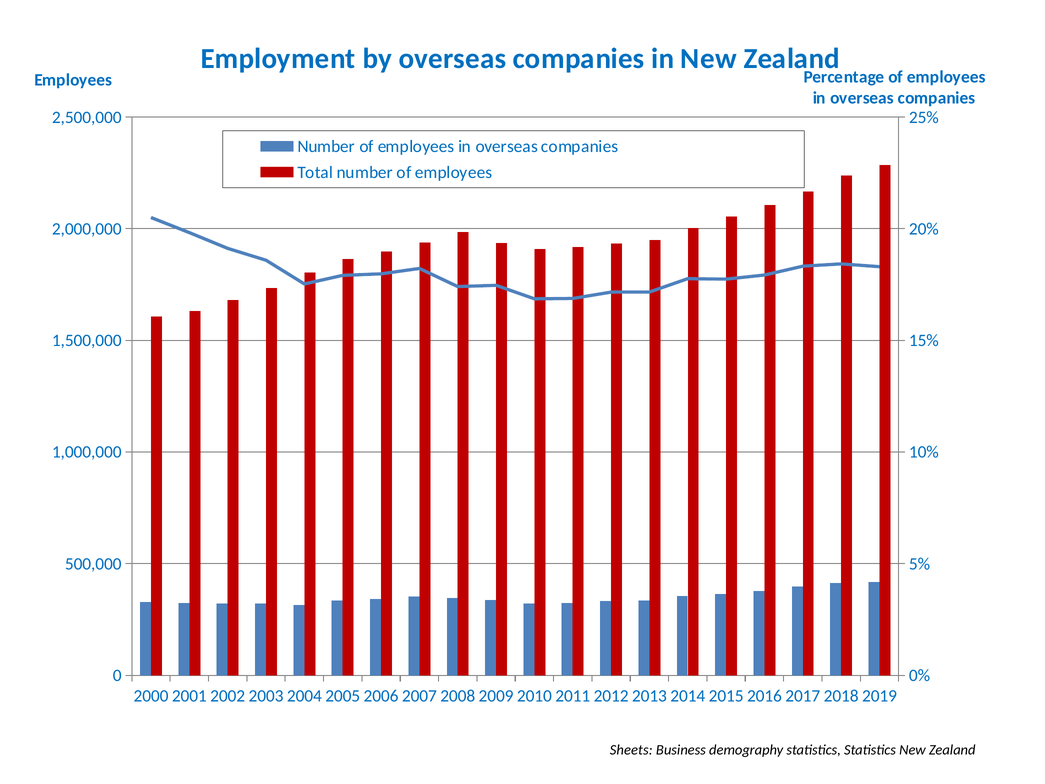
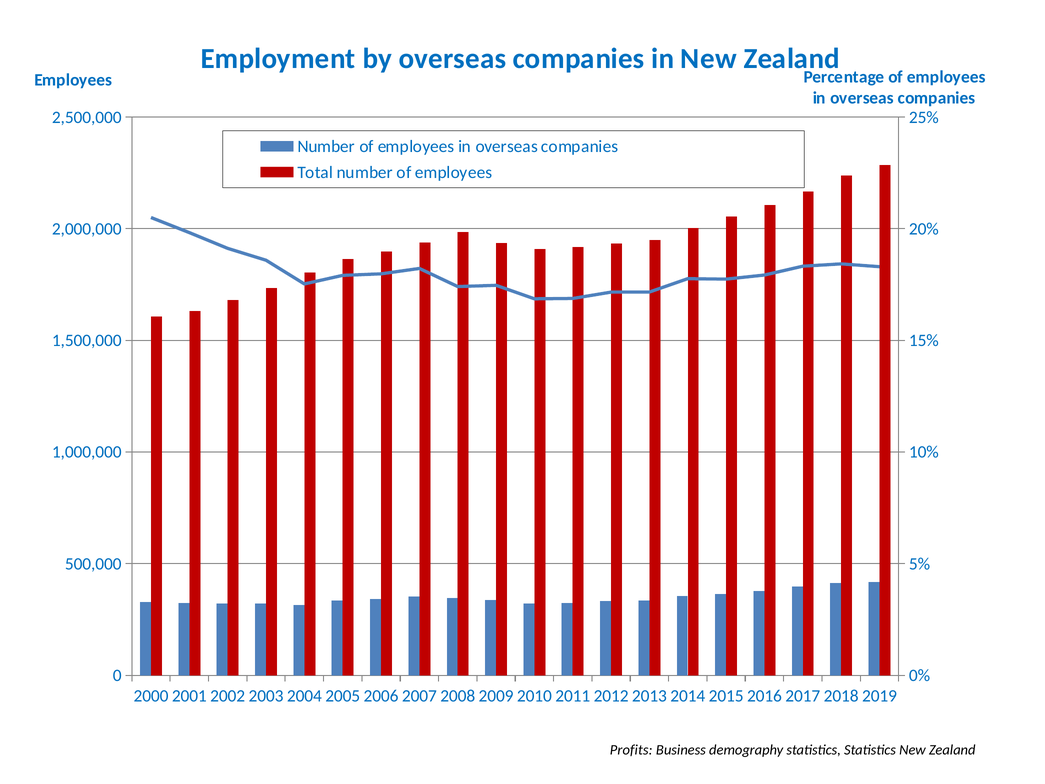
Sheets: Sheets -> Profits
